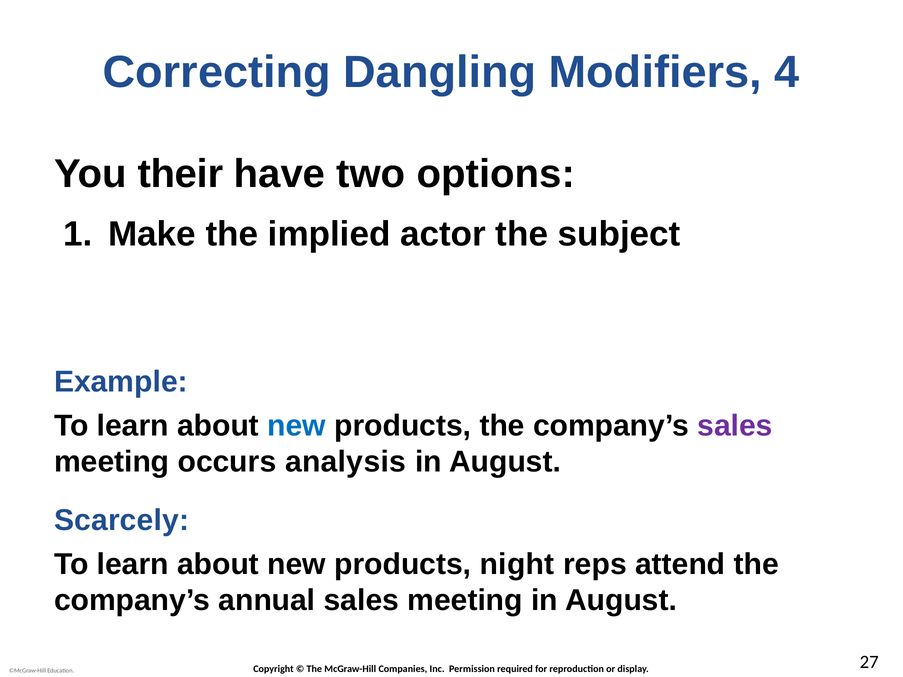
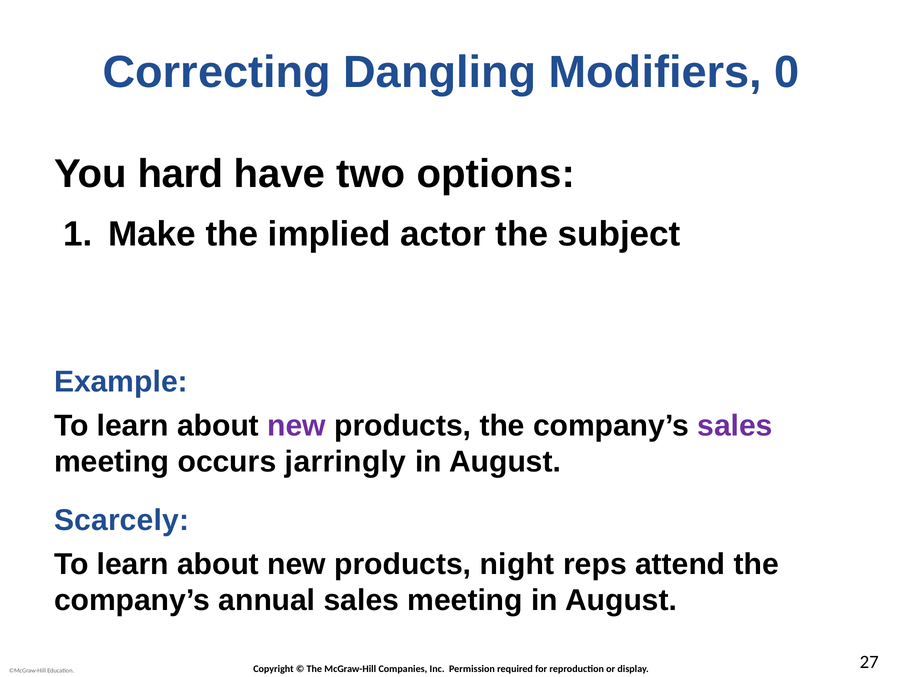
4: 4 -> 0
their: their -> hard
new at (297, 426) colour: blue -> purple
analysis: analysis -> jarringly
